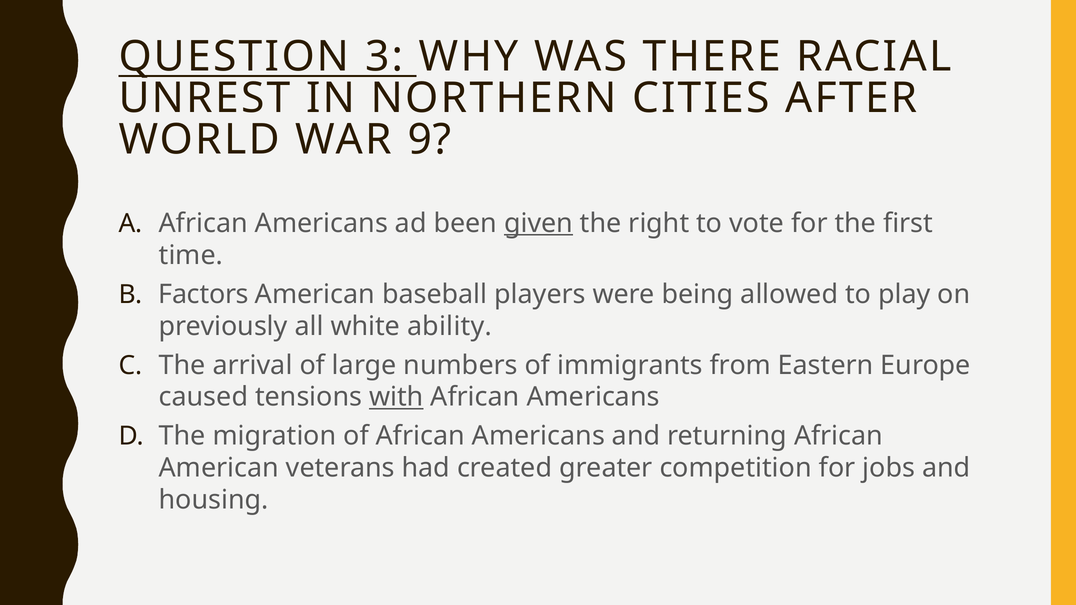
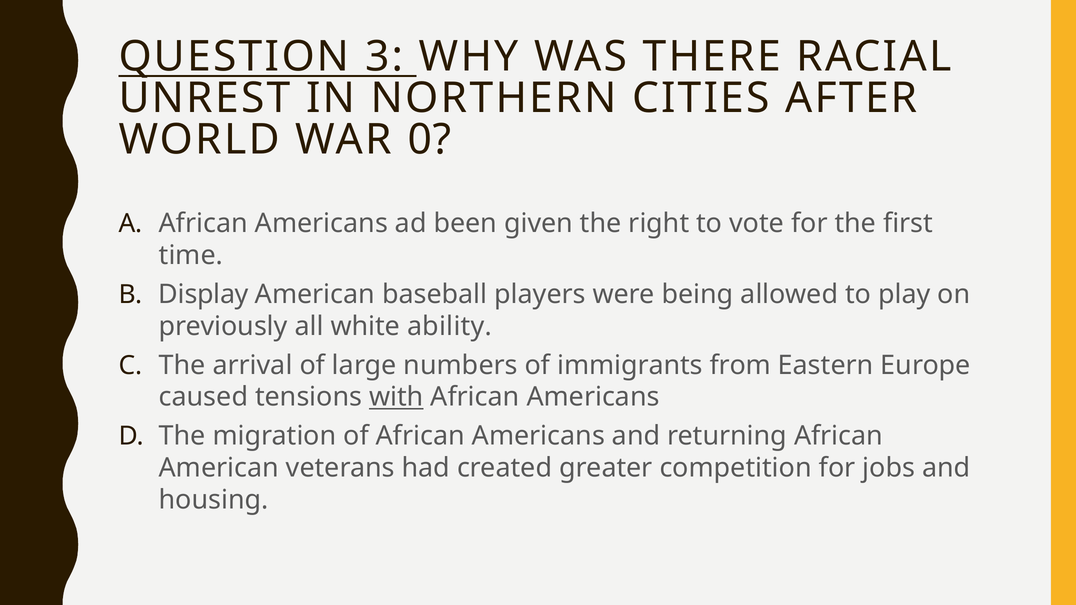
9: 9 -> 0
given underline: present -> none
Factors: Factors -> Display
